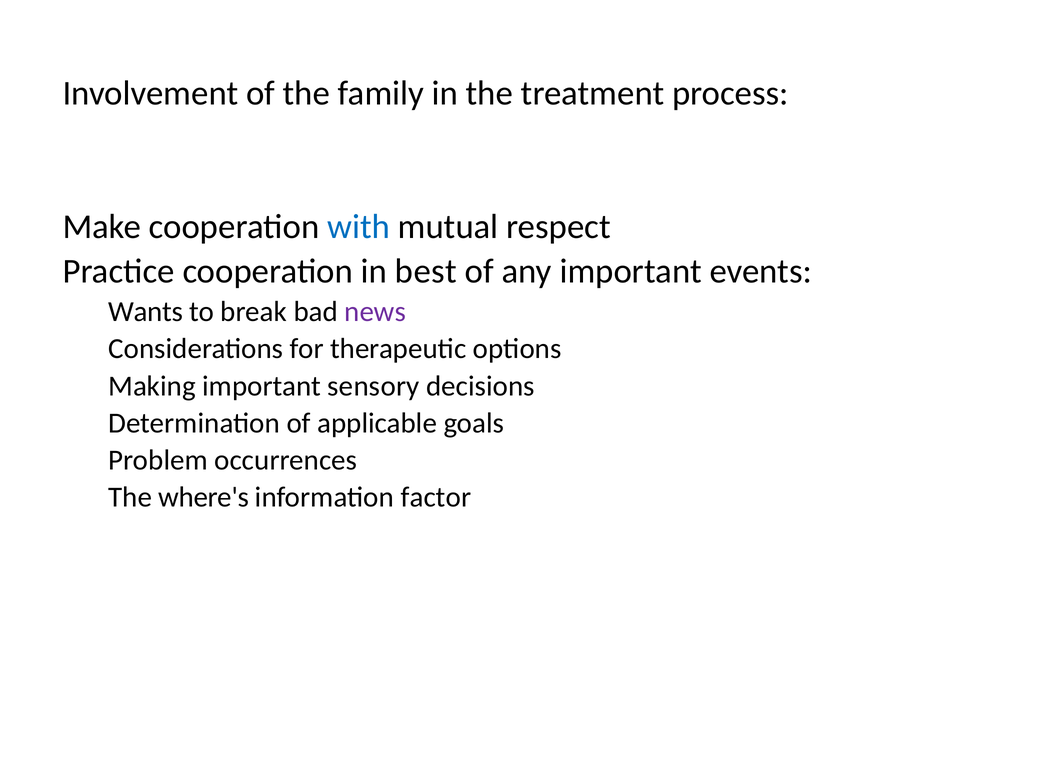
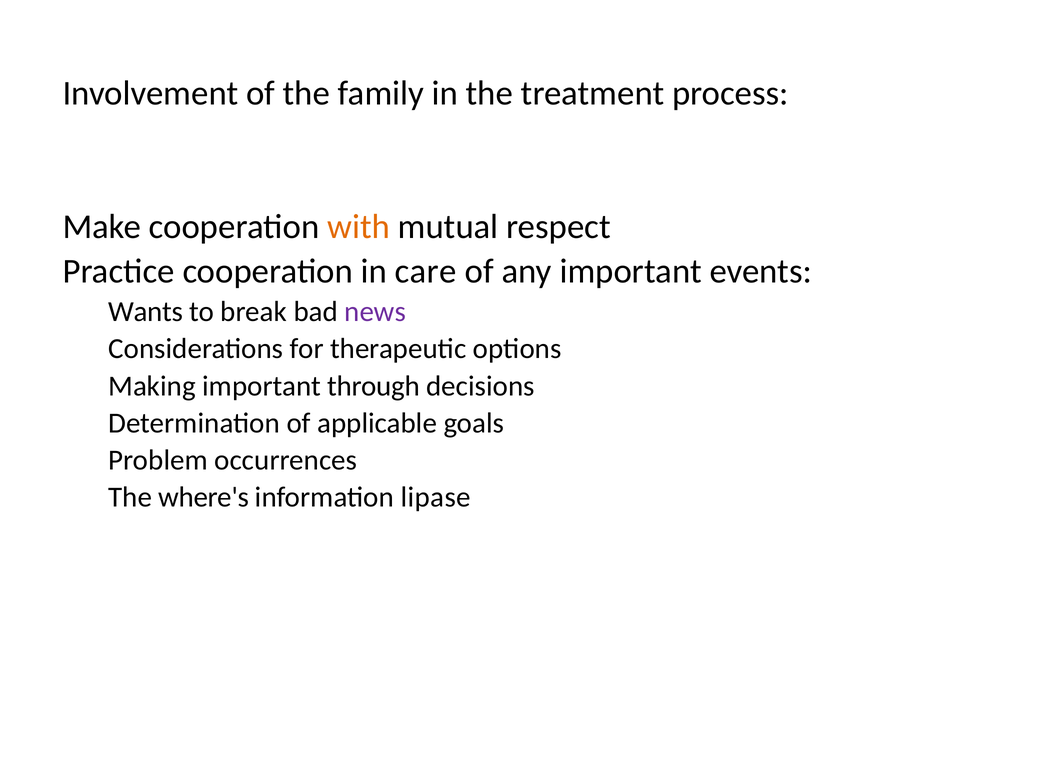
with colour: blue -> orange
best: best -> care
sensory: sensory -> through
factor: factor -> lipase
